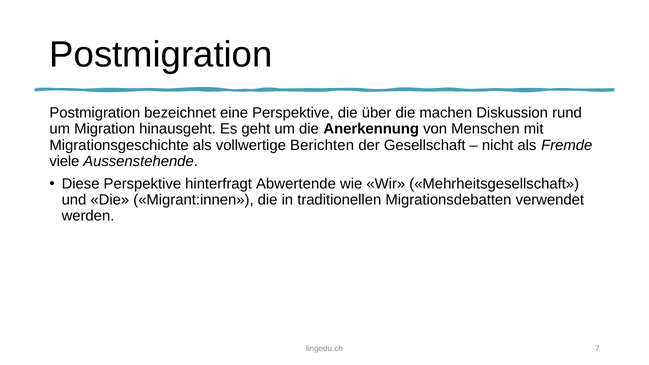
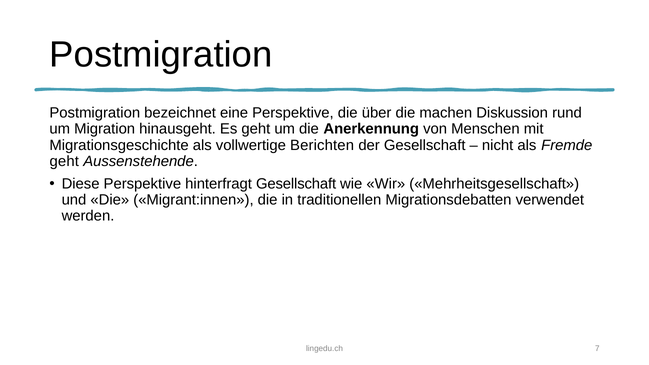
viele at (64, 161): viele -> geht
hinterfragt Abwertende: Abwertende -> Gesellschaft
